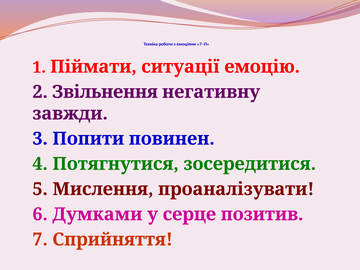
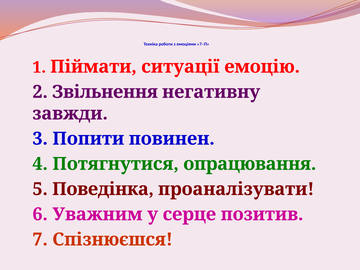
зосередитися: зосередитися -> опрацювання
Мислення: Мислення -> Поведінка
Думками: Думками -> Уважним
Сприйняття: Сприйняття -> Спізнюєшся
